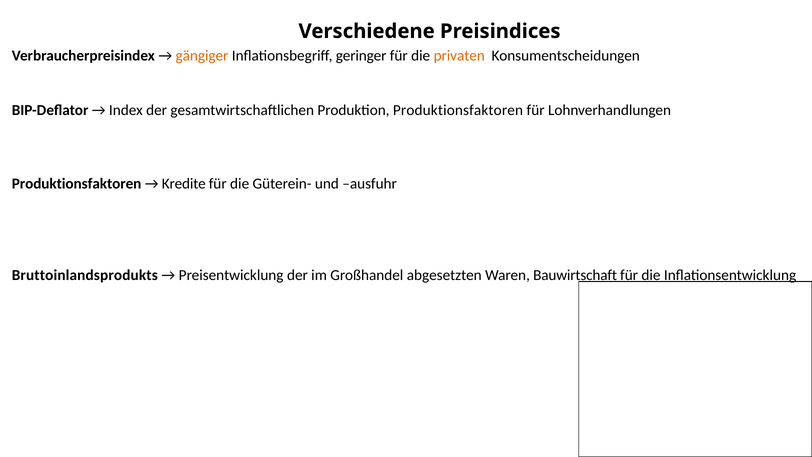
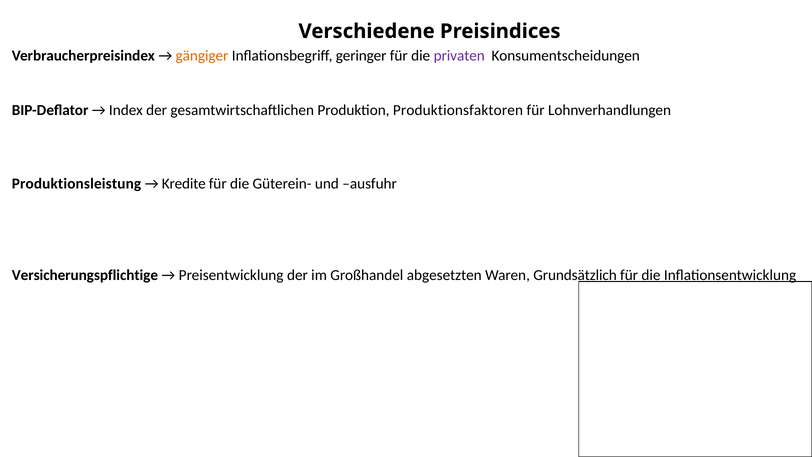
privaten colour: orange -> purple
Produktionsfaktoren at (77, 183): Produktionsfaktoren -> Produktionsleistung
Bruttoinlandsprodukts: Bruttoinlandsprodukts -> Versicherungspflichtige
Bauwirtschaft: Bauwirtschaft -> Grundsätzlich
